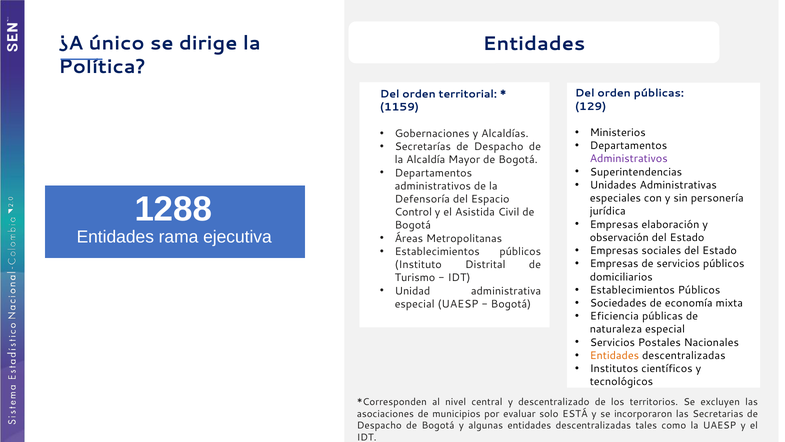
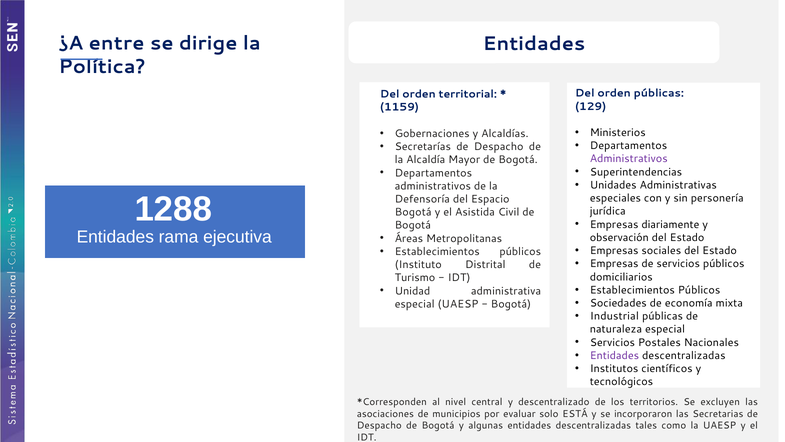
único: único -> entre
Control at (413, 212): Control -> Bogotá
elaboración: elaboración -> diariamente
Eficiencia: Eficiencia -> Industrial
Entidades at (614, 355) colour: orange -> purple
